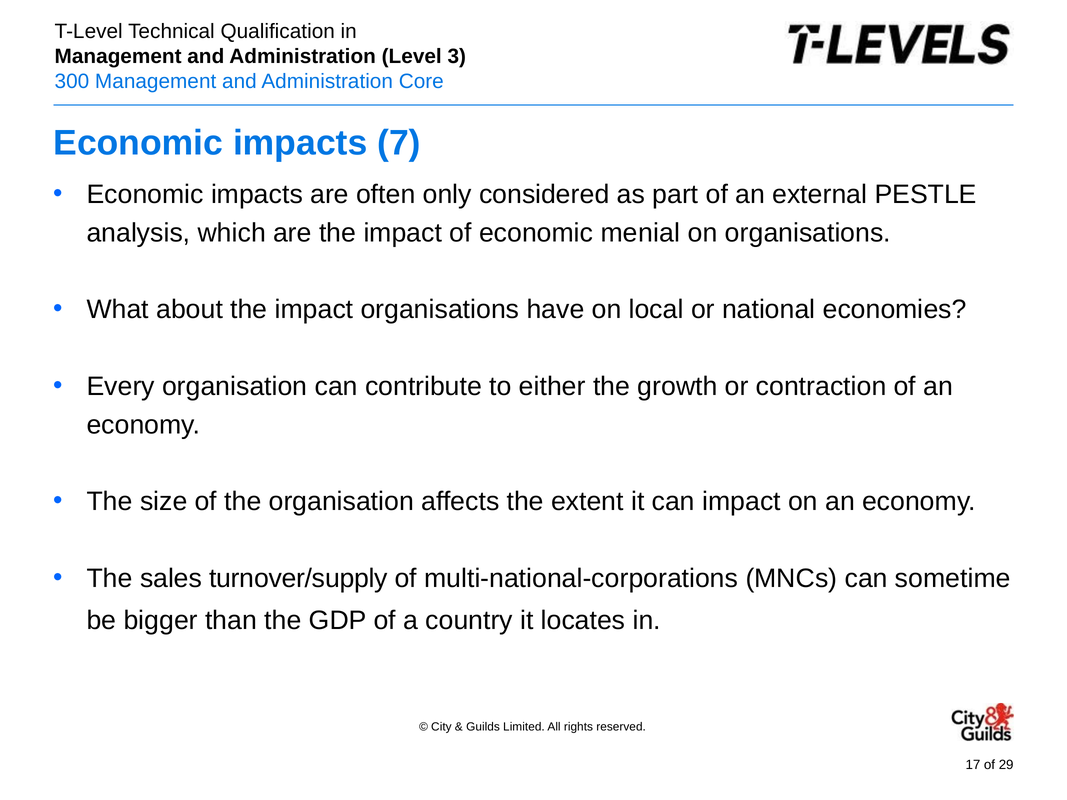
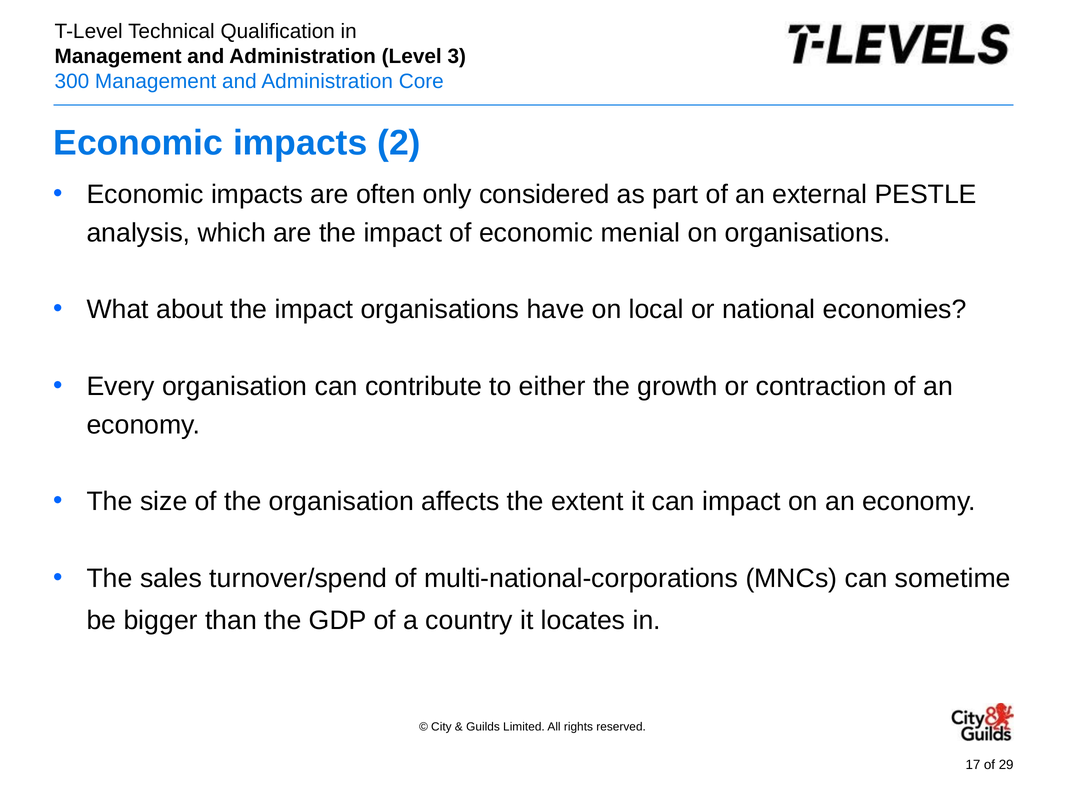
7: 7 -> 2
turnover/supply: turnover/supply -> turnover/spend
